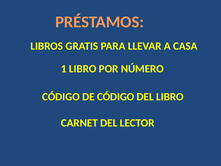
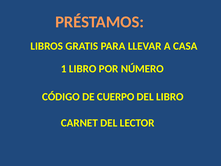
DE CÓDIGO: CÓDIGO -> CUERPO
